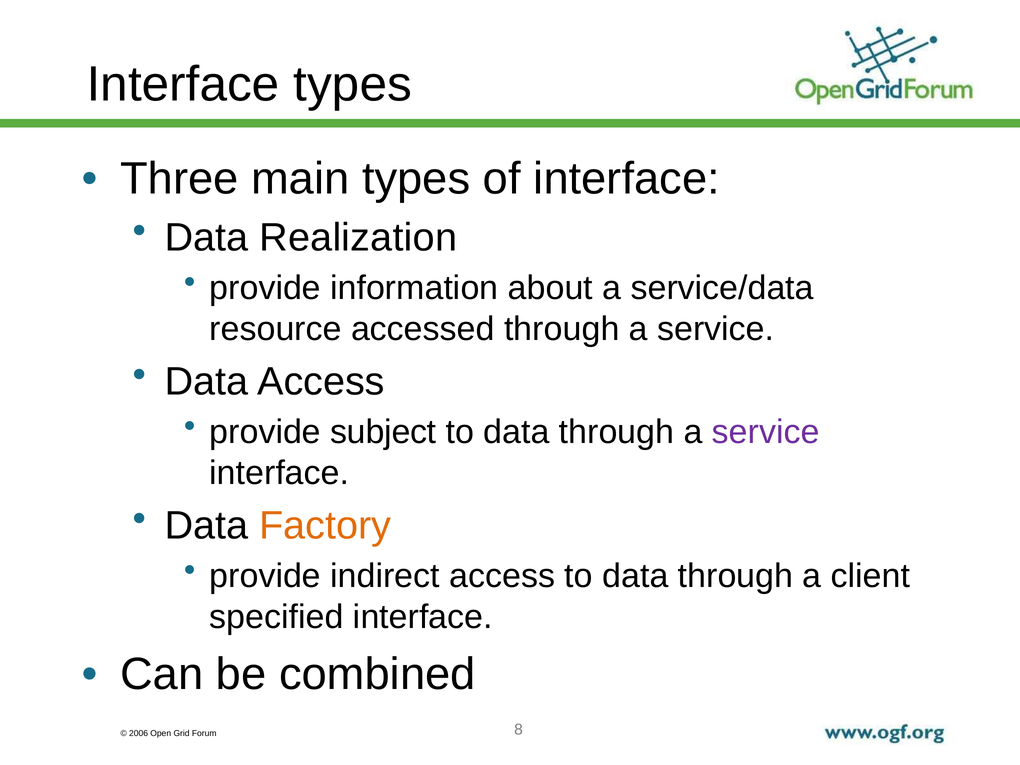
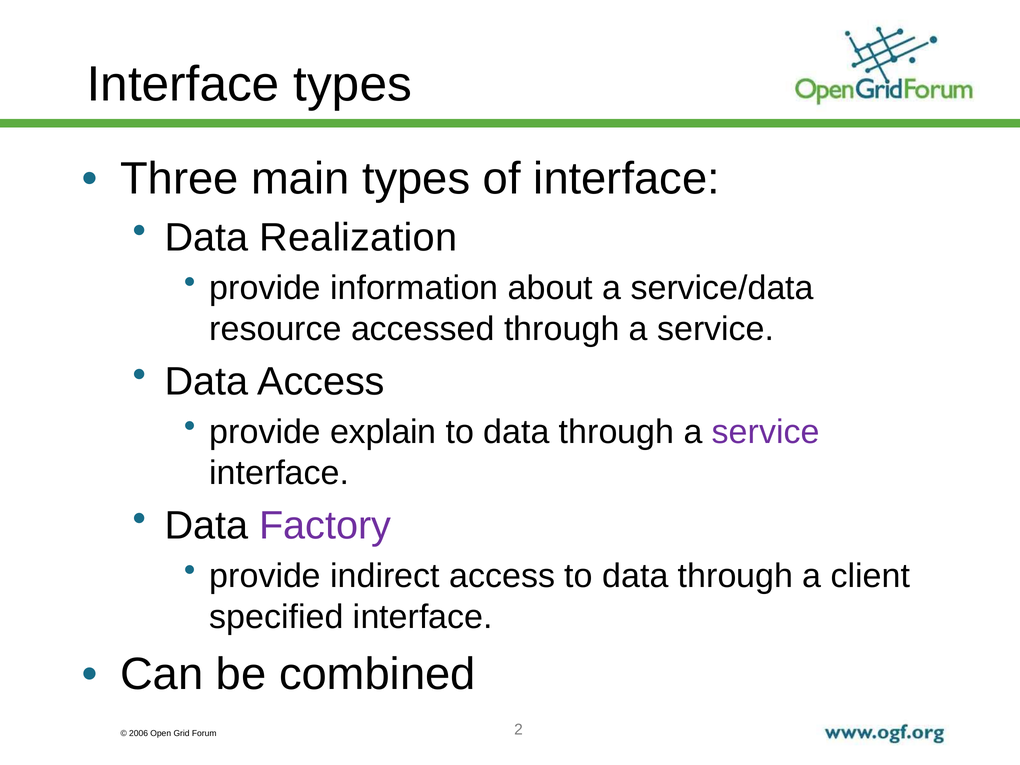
subject: subject -> explain
Factory colour: orange -> purple
8: 8 -> 2
